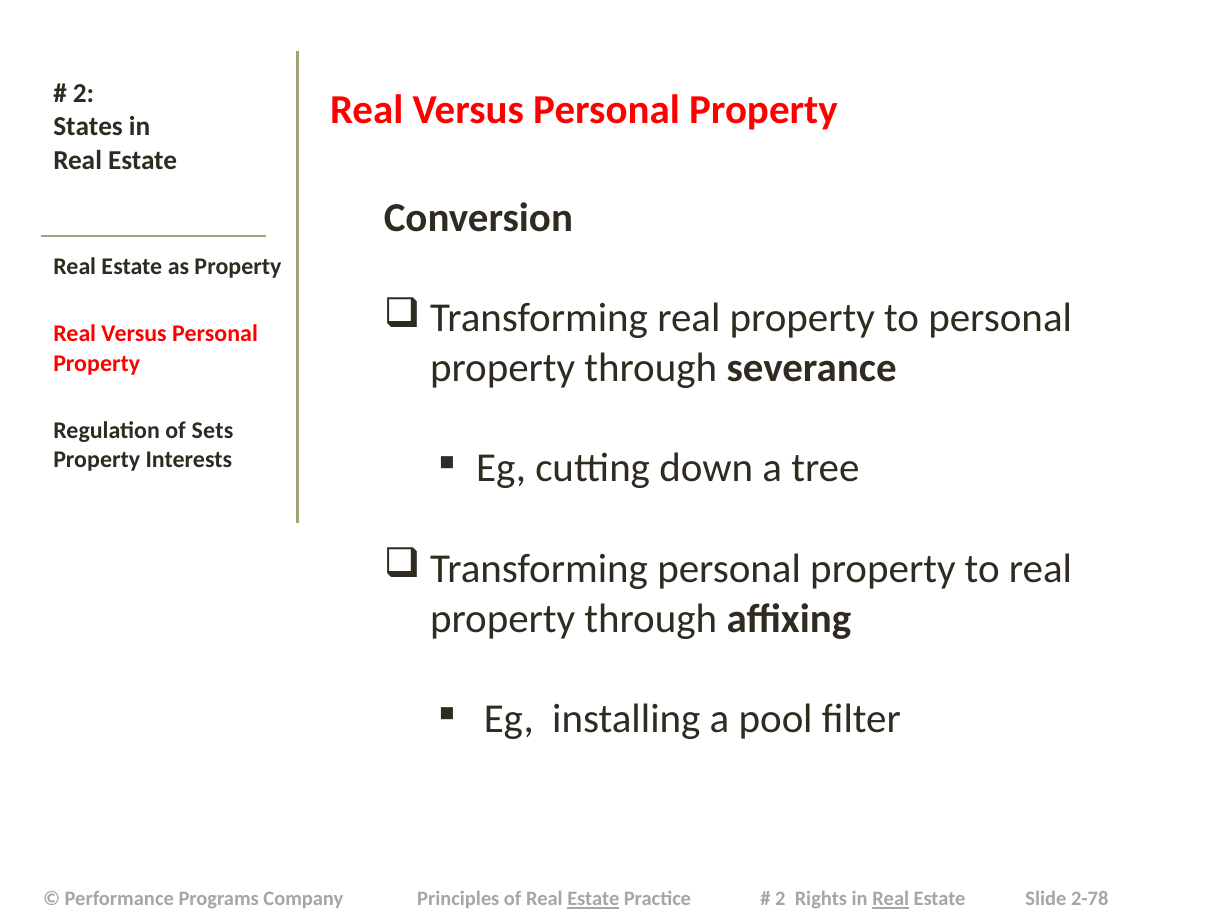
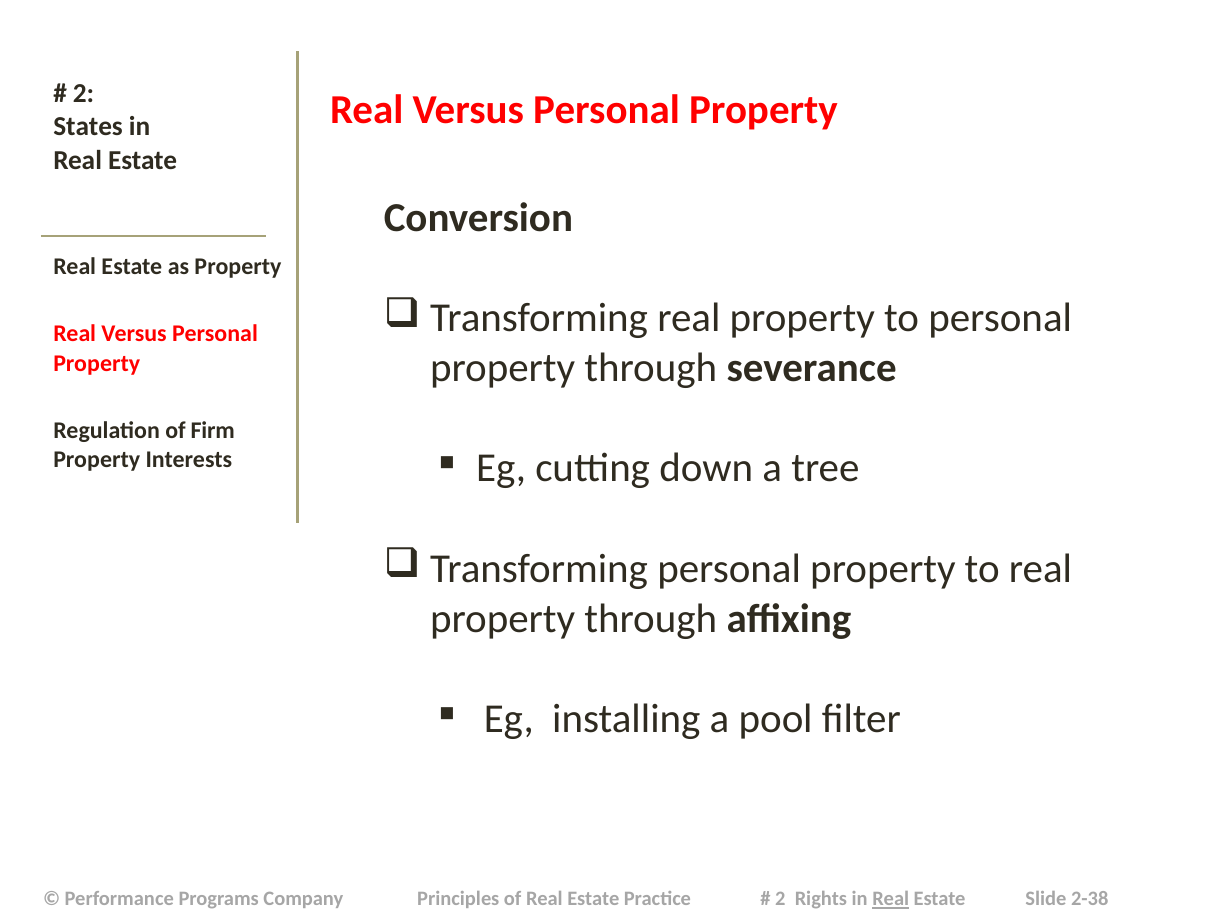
Sets: Sets -> Firm
Estate at (593, 899) underline: present -> none
2-78: 2-78 -> 2-38
